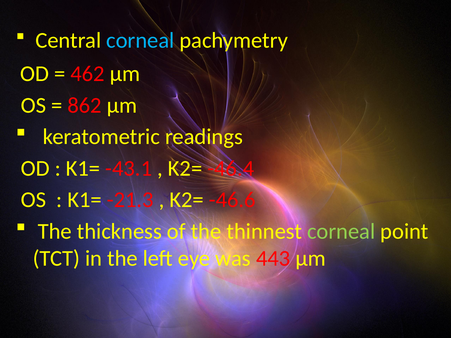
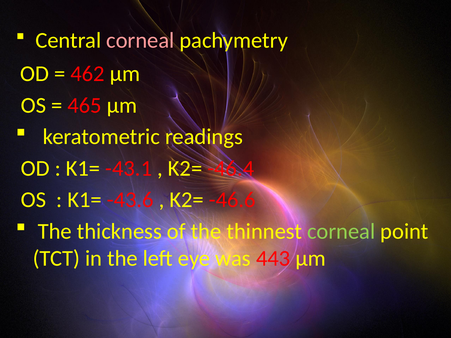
corneal at (140, 40) colour: light blue -> pink
862: 862 -> 465
-21.3: -21.3 -> -43.6
